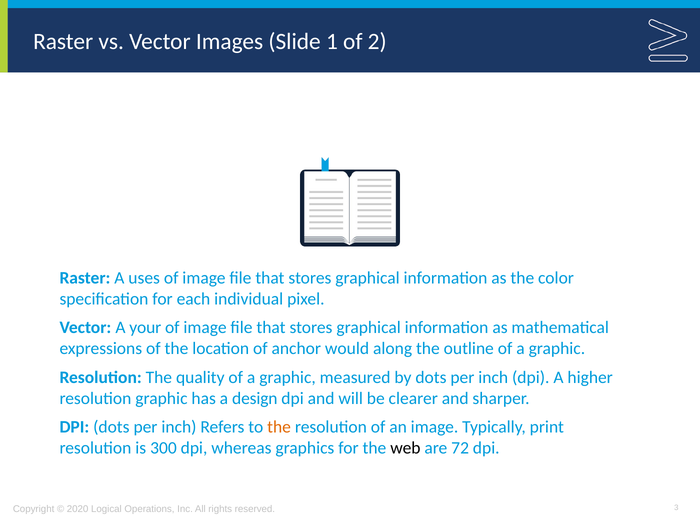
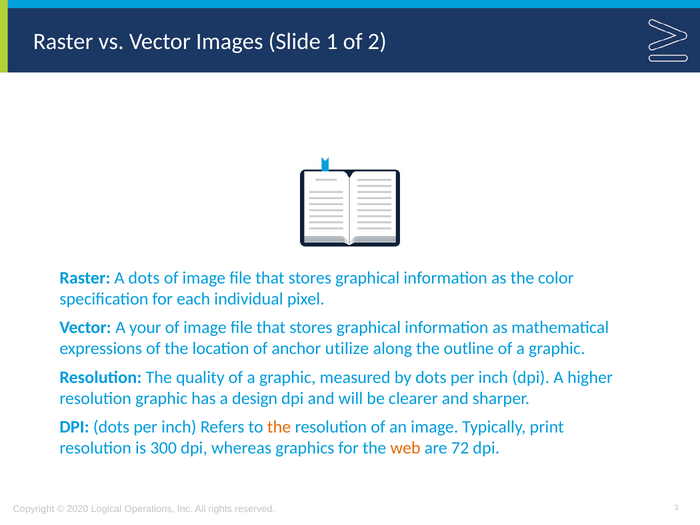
A uses: uses -> dots
would: would -> utilize
web colour: black -> orange
